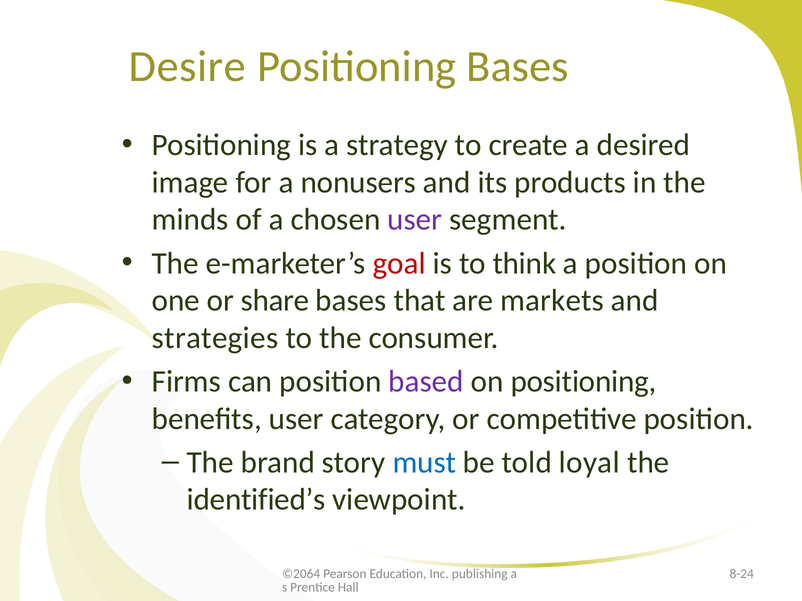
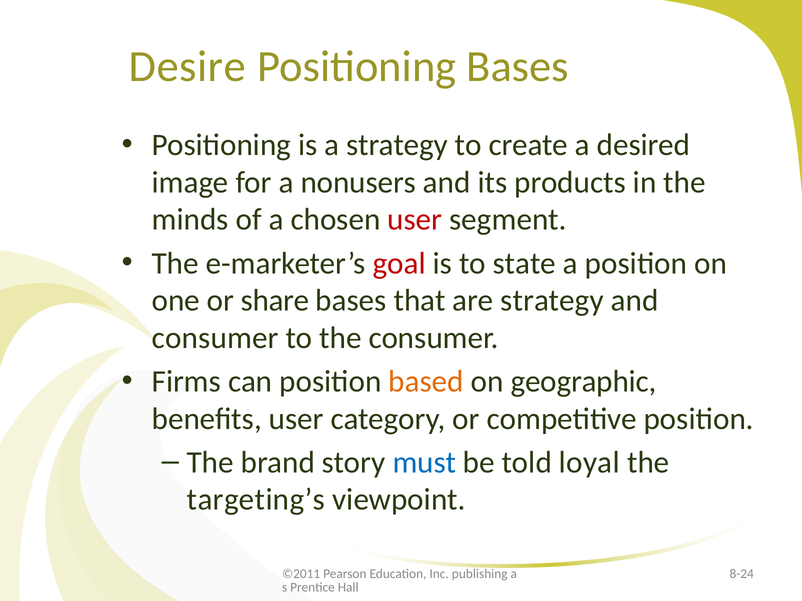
user at (415, 220) colour: purple -> red
think: think -> state
are markets: markets -> strategy
strategies at (215, 338): strategies -> consumer
based colour: purple -> orange
on positioning: positioning -> geographic
identified’s: identified’s -> targeting’s
©2064: ©2064 -> ©2011
